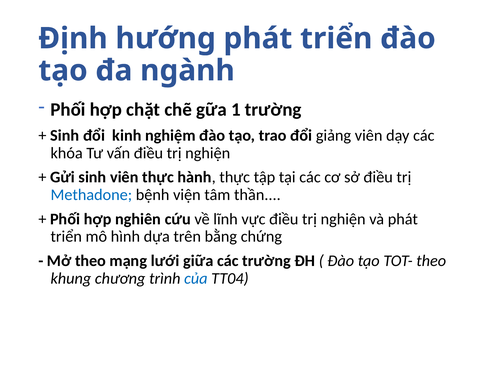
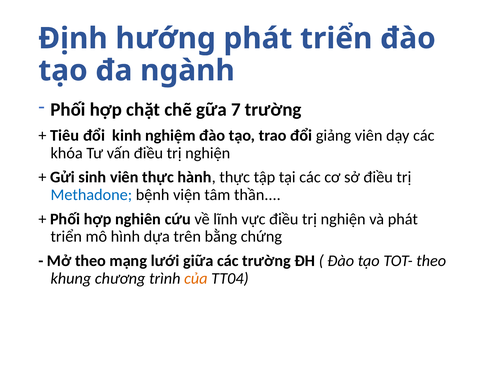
1: 1 -> 7
Sinh at (65, 136): Sinh -> Tiêu
của colour: blue -> orange
